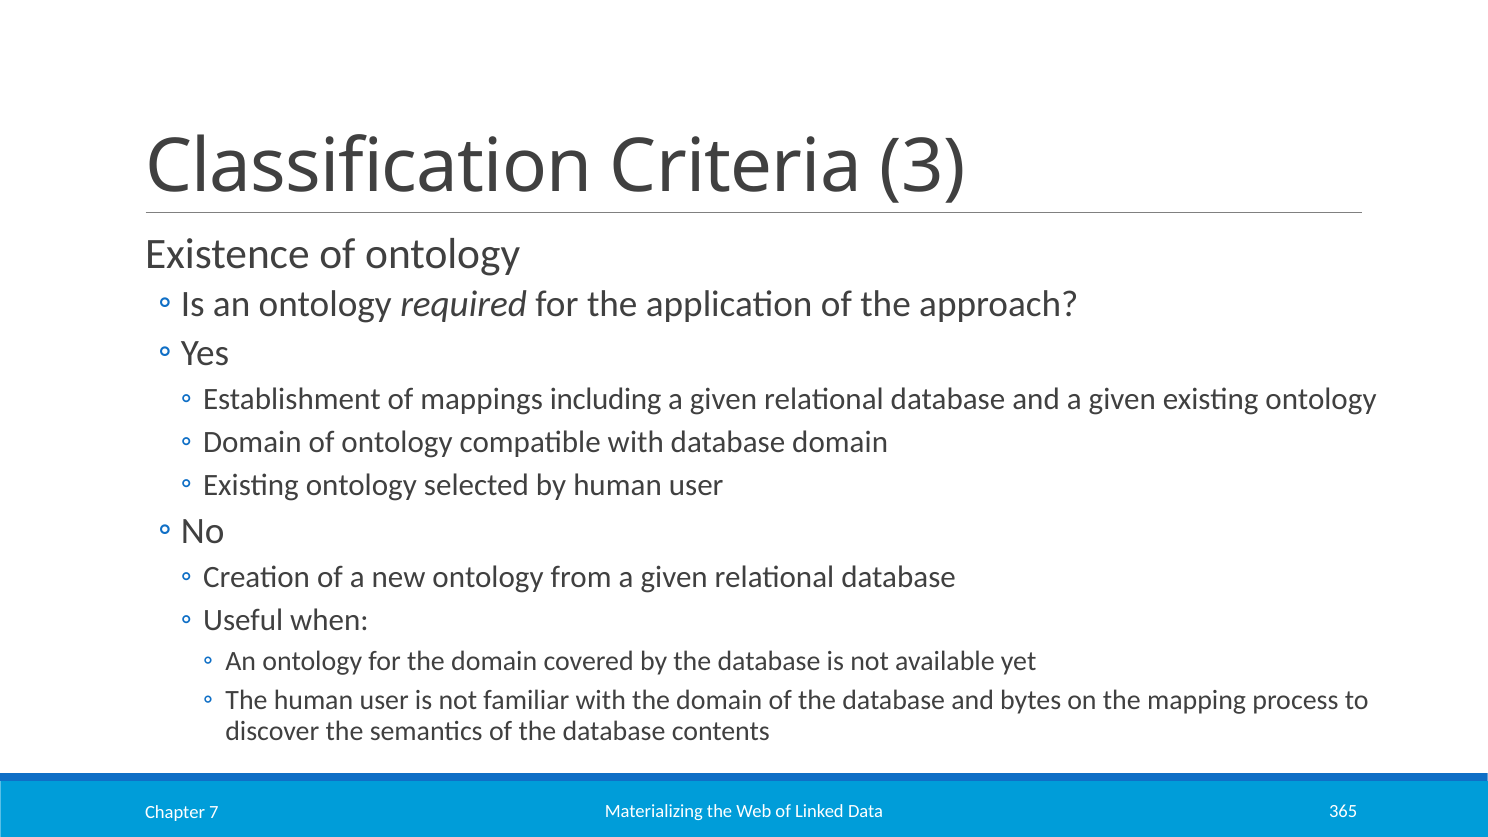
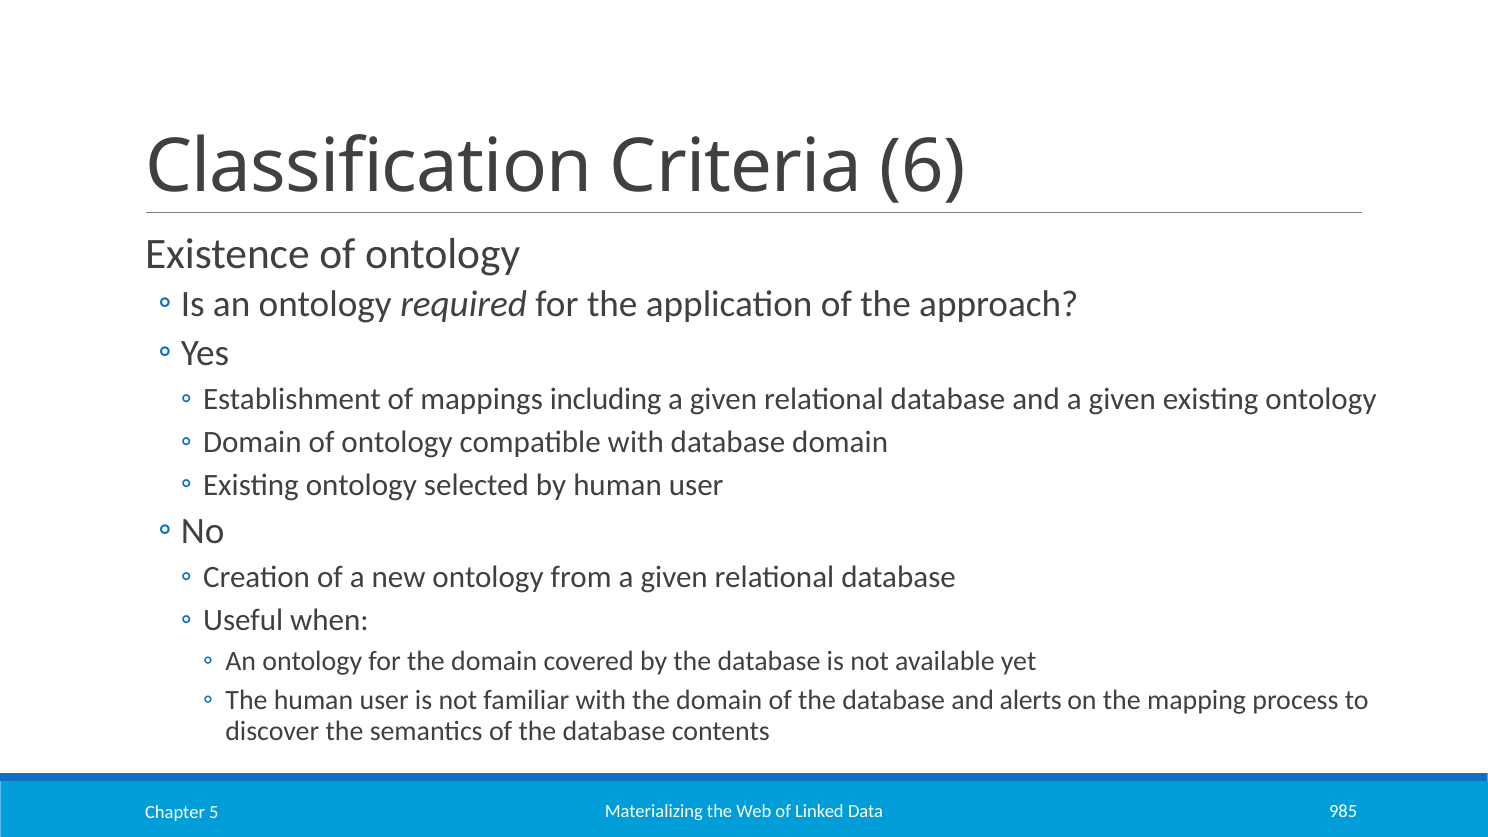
3: 3 -> 6
bytes: bytes -> alerts
365: 365 -> 985
7: 7 -> 5
